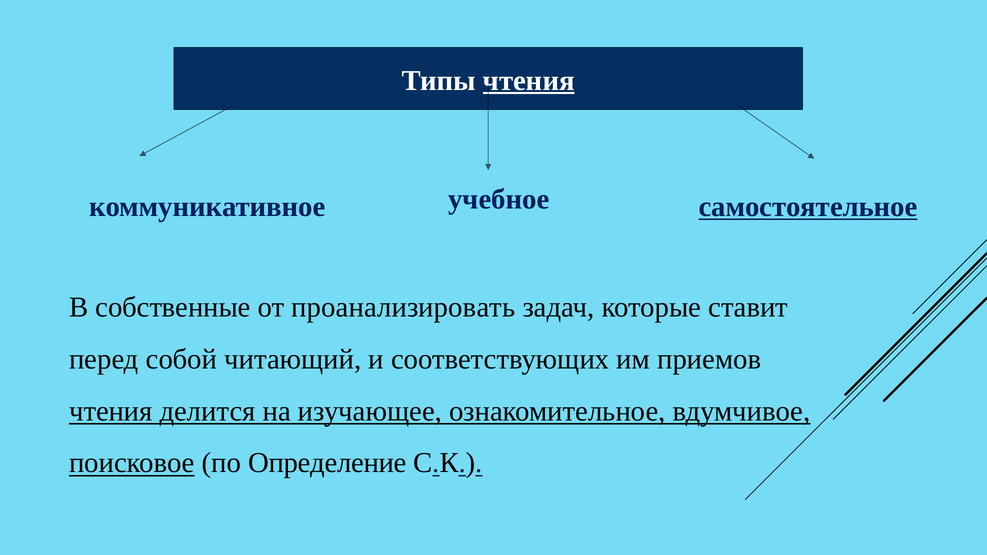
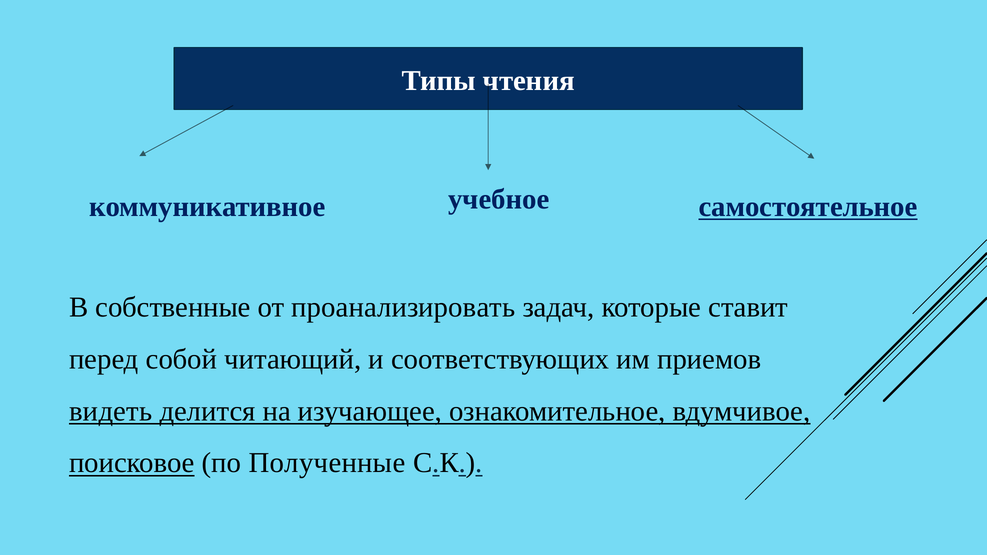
чтения at (529, 81) underline: present -> none
чтения at (111, 411): чтения -> видеть
Определение: Определение -> Полученные
